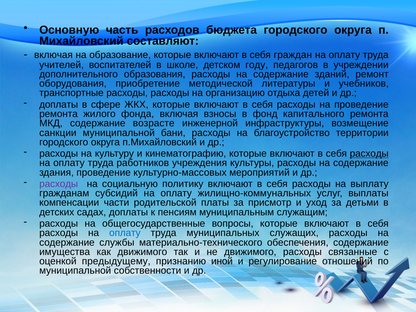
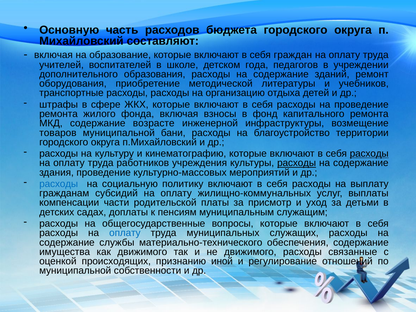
году: году -> года
доплаты at (59, 104): доплаты -> штрафы
санкции: санкции -> товаров
расходы at (297, 163) underline: none -> present
расходы at (59, 184) colour: purple -> blue
предыдущему: предыдущему -> происходящих
